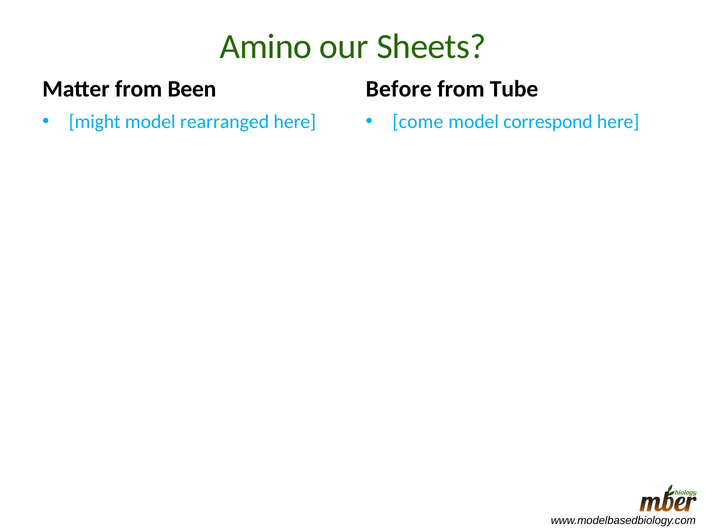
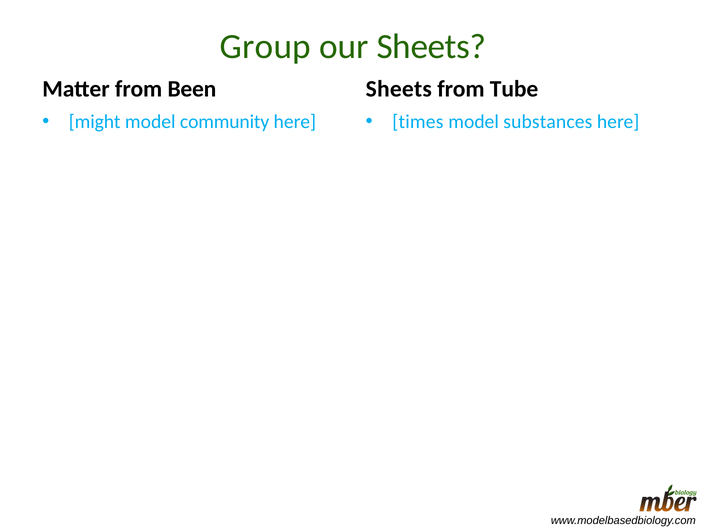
Amino: Amino -> Group
Before at (399, 89): Before -> Sheets
rearranged: rearranged -> community
come: come -> times
correspond: correspond -> substances
